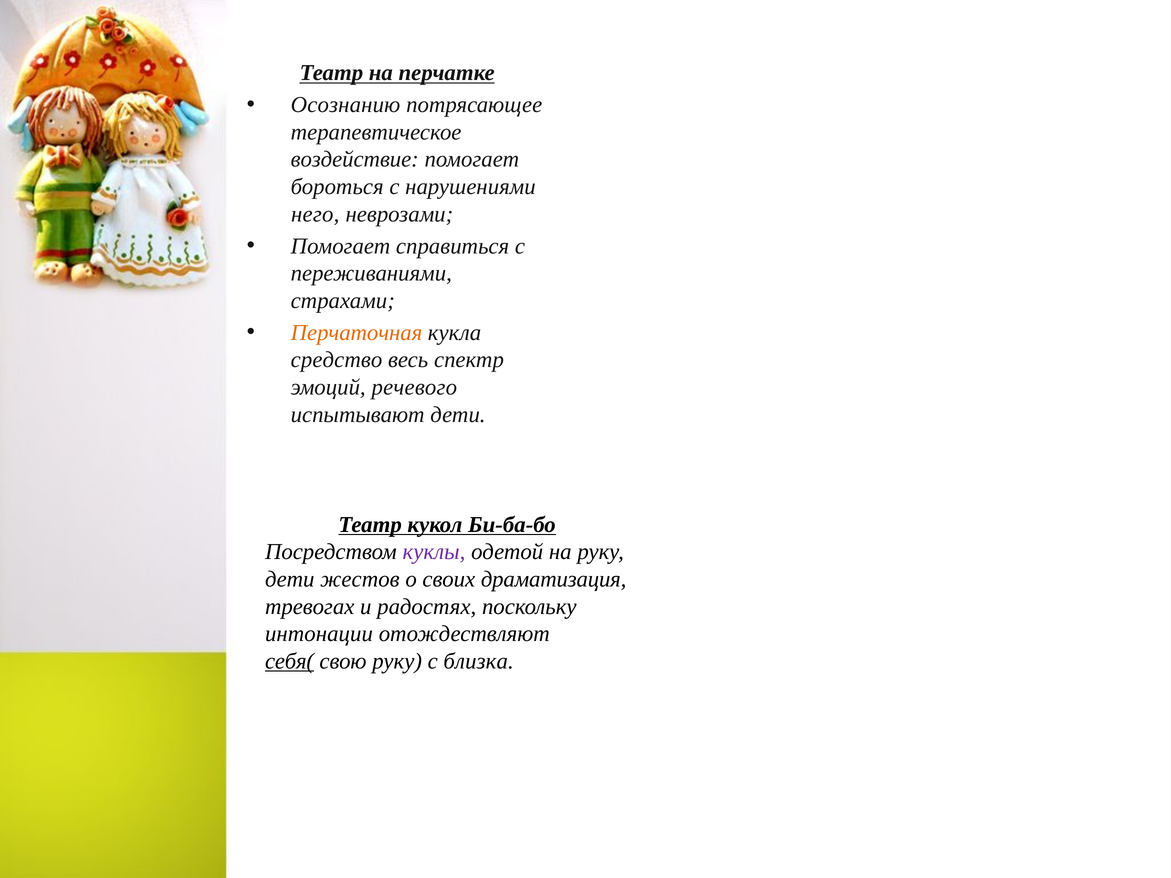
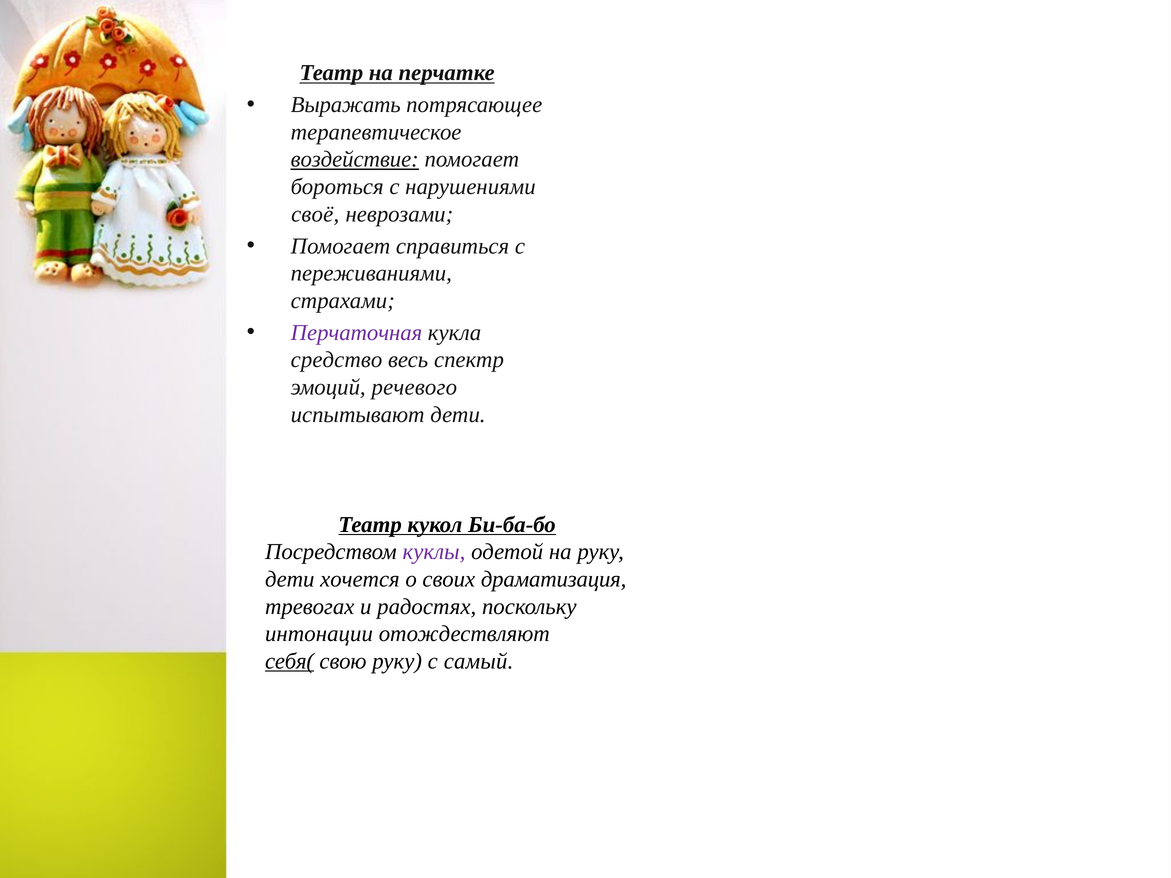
Осознанию: Осознанию -> Выражать
воздействие underline: none -> present
него: него -> своё
Перчаточная colour: orange -> purple
жестов: жестов -> хочется
близка: близка -> самый
